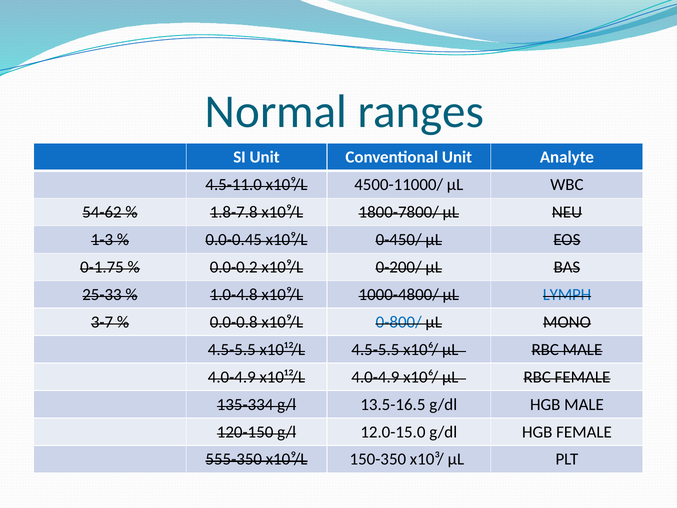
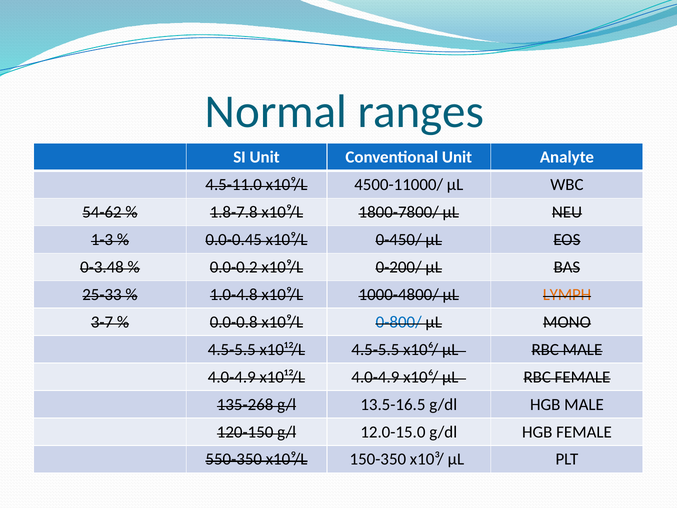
0-1.75: 0-1.75 -> 0-3.48
LYMPH colour: blue -> orange
135-334: 135-334 -> 135-268
555-350: 555-350 -> 550-350
